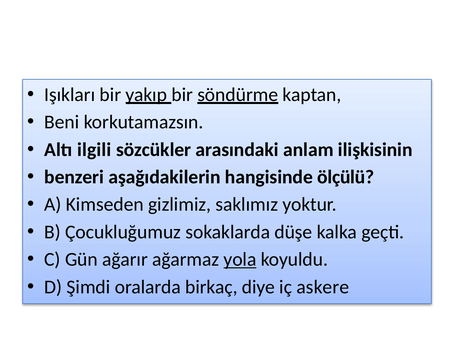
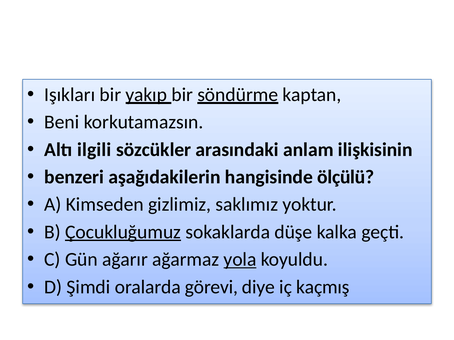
Çocukluğumuz underline: none -> present
birkaç: birkaç -> görevi
askere: askere -> kaçmış
